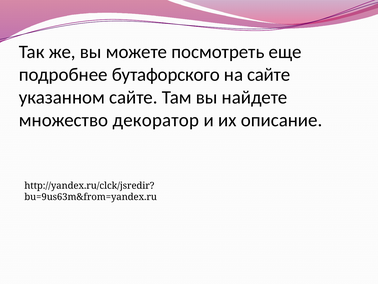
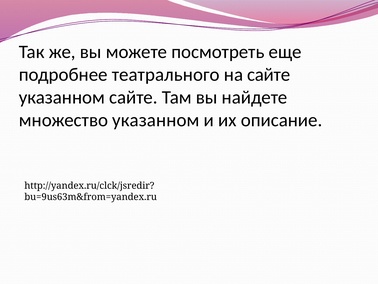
бутафорского: бутафорского -> театрального
множество декоратор: декоратор -> указанном
